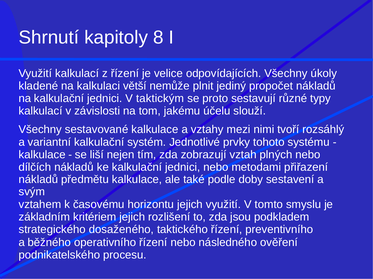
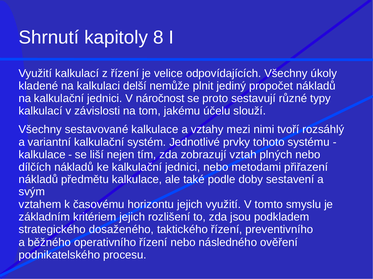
větší: větší -> delší
taktickým: taktickým -> náročnost
